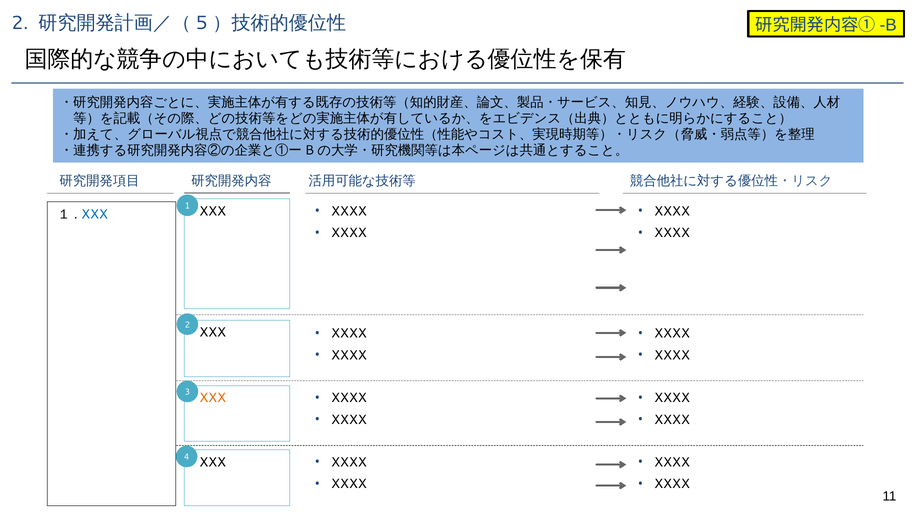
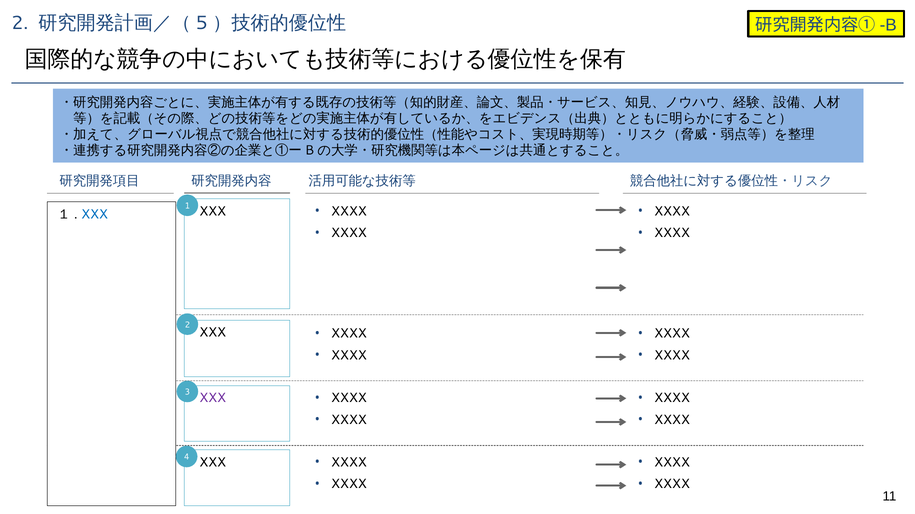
XXX at (213, 398) colour: orange -> purple
